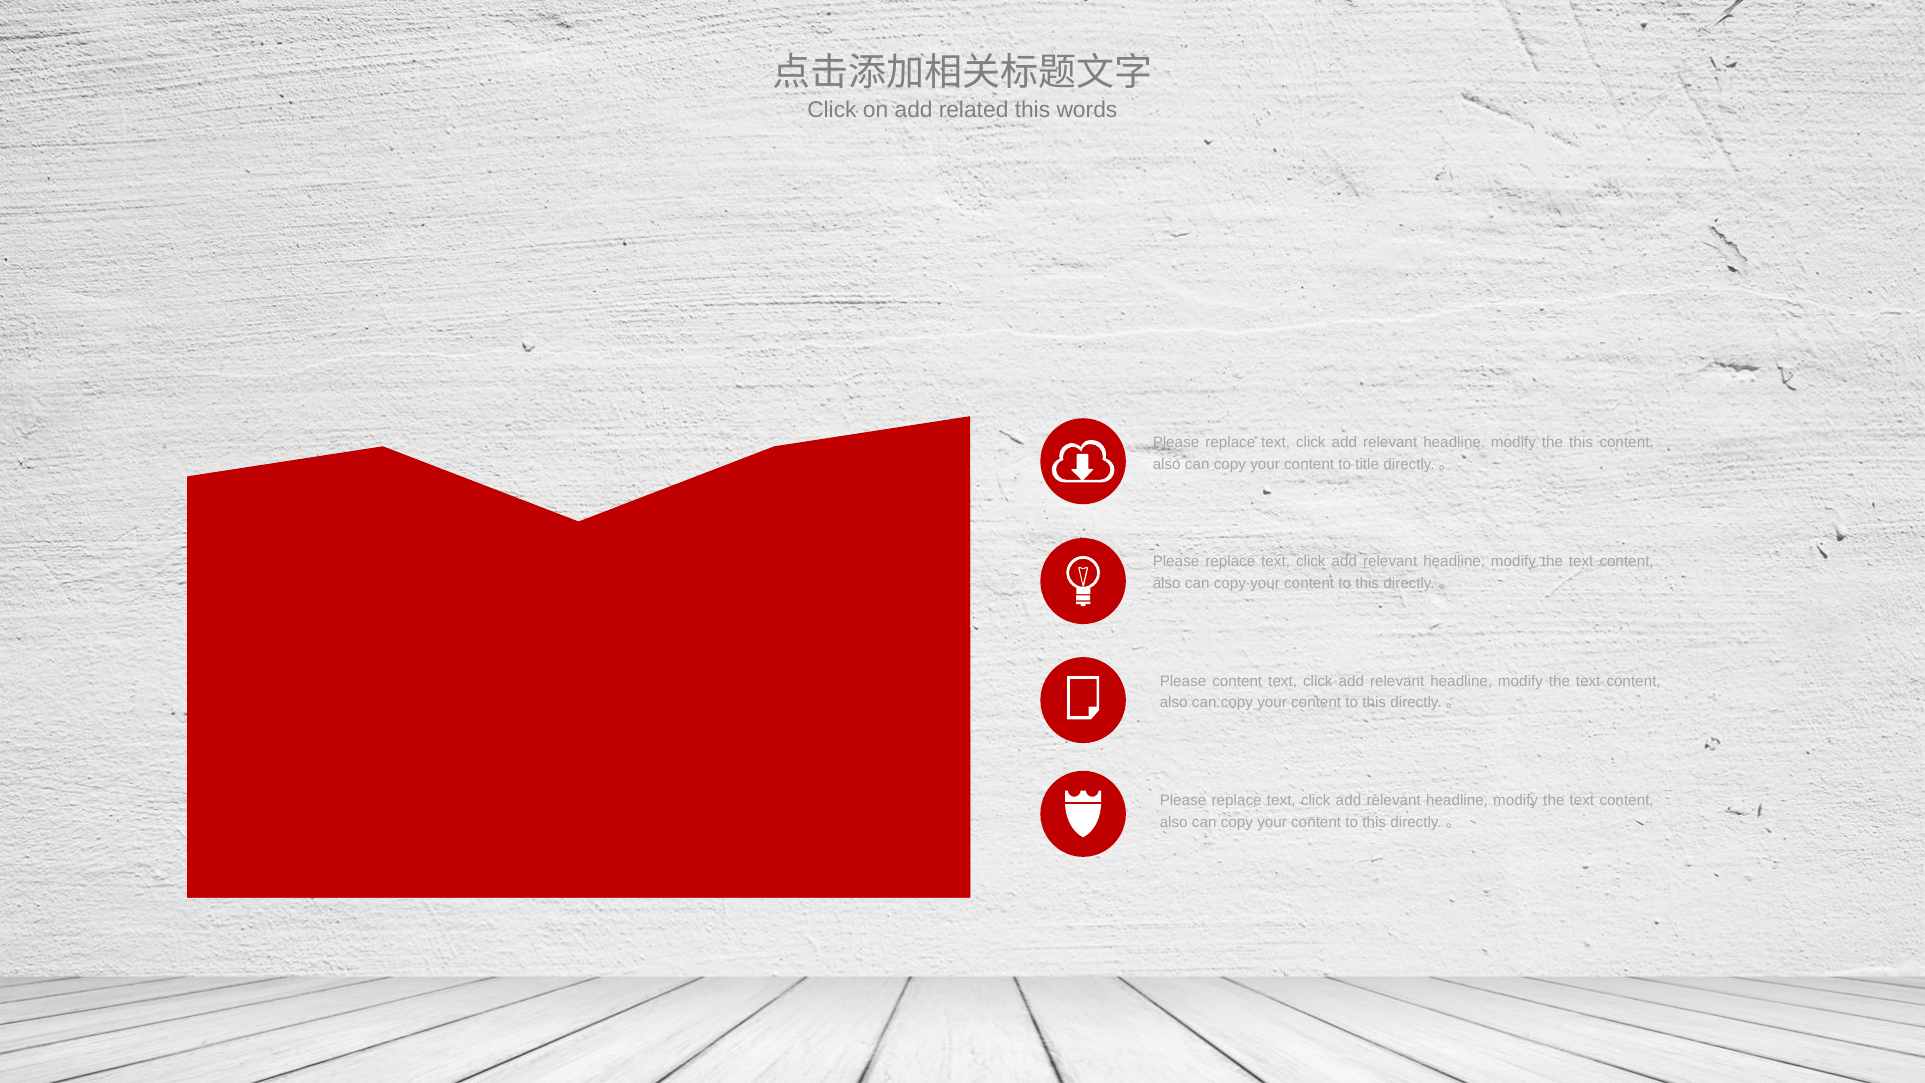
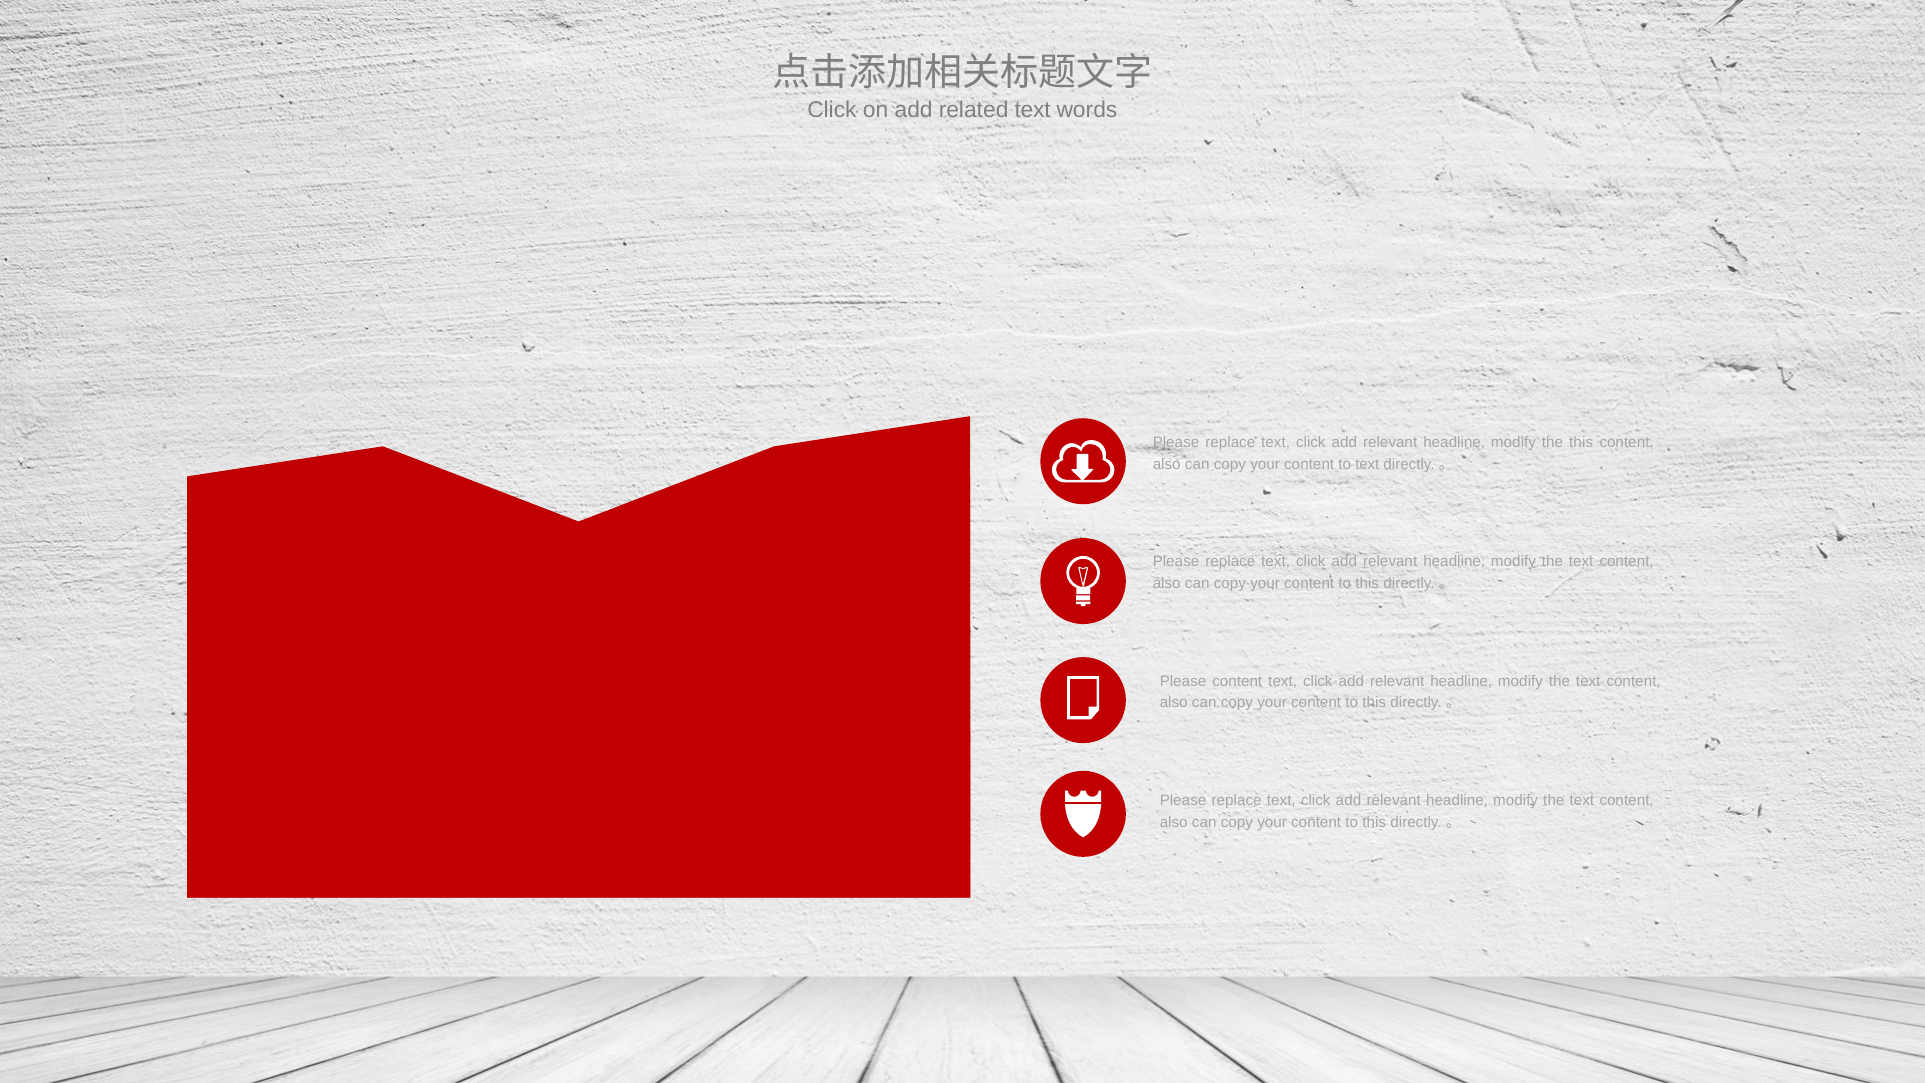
related this: this -> text
to title: title -> text
